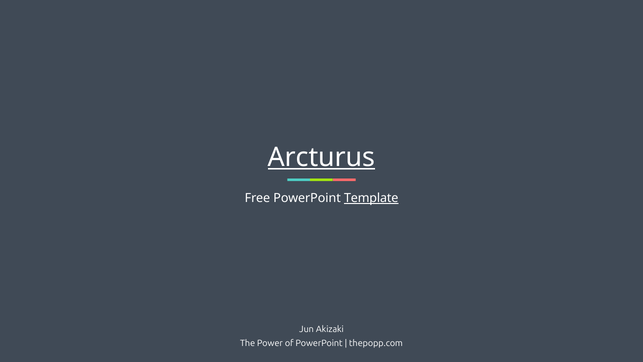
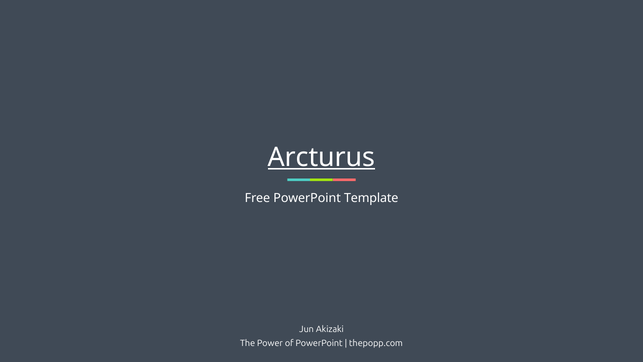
Template underline: present -> none
